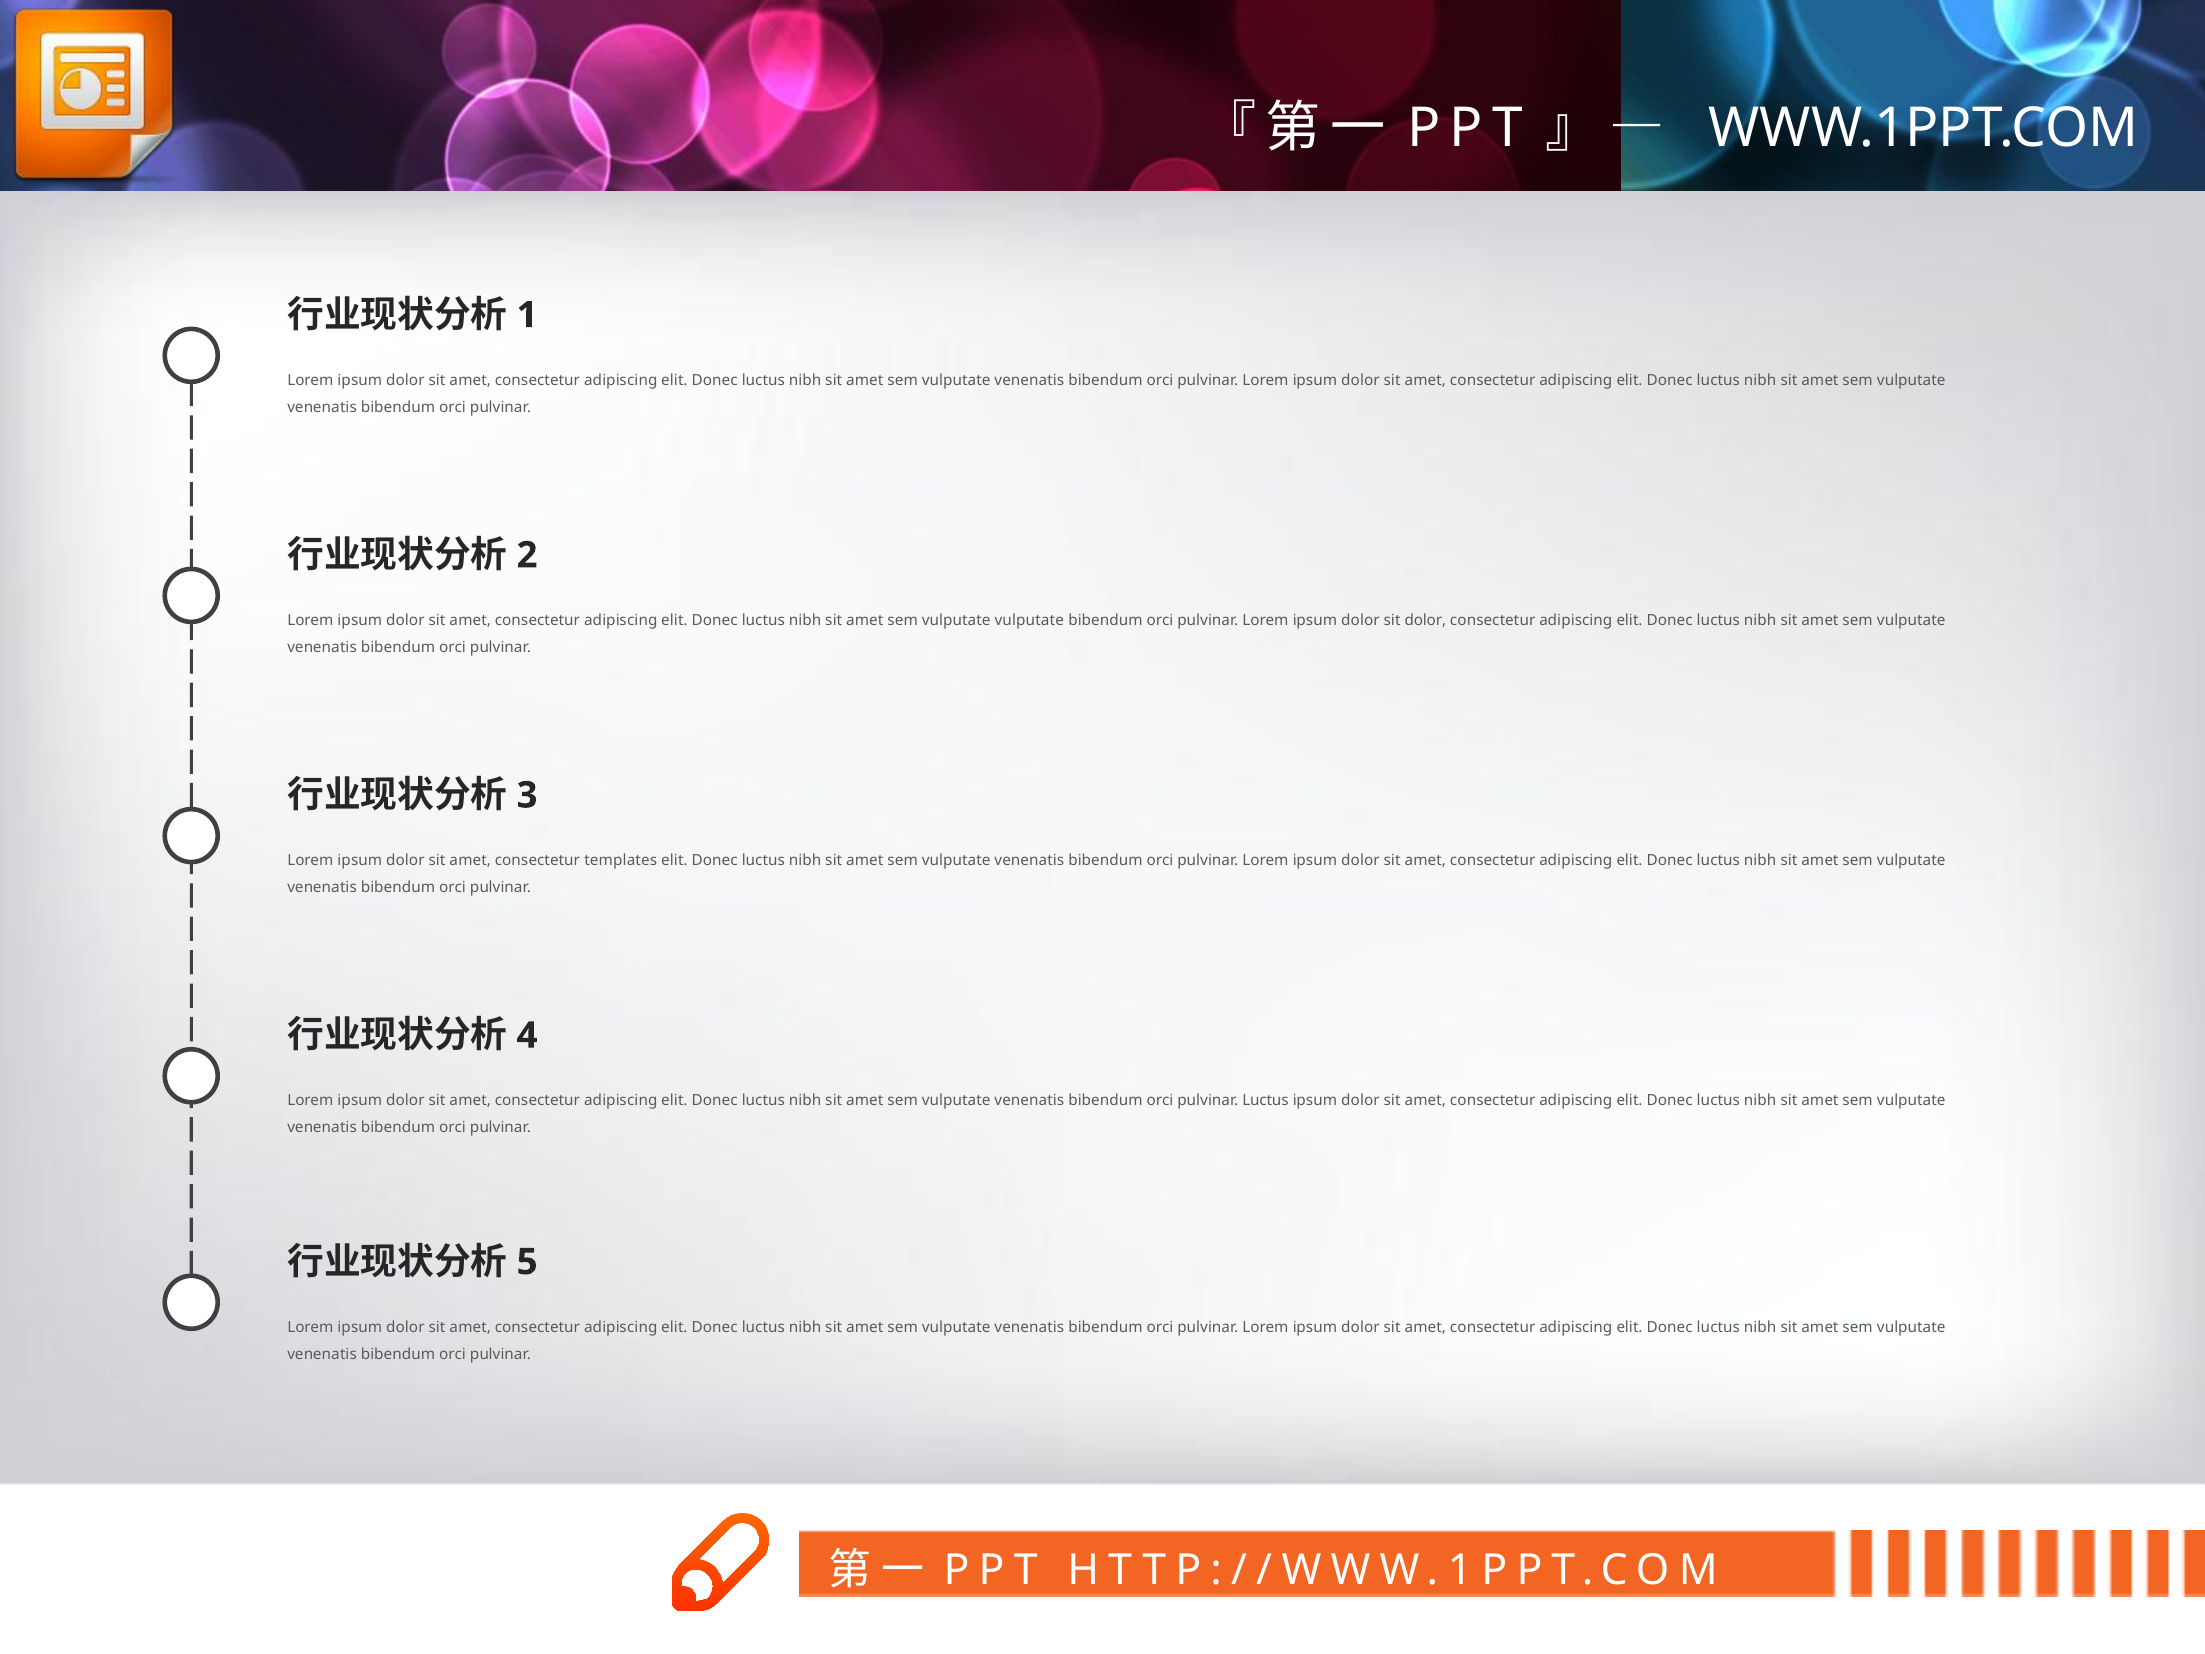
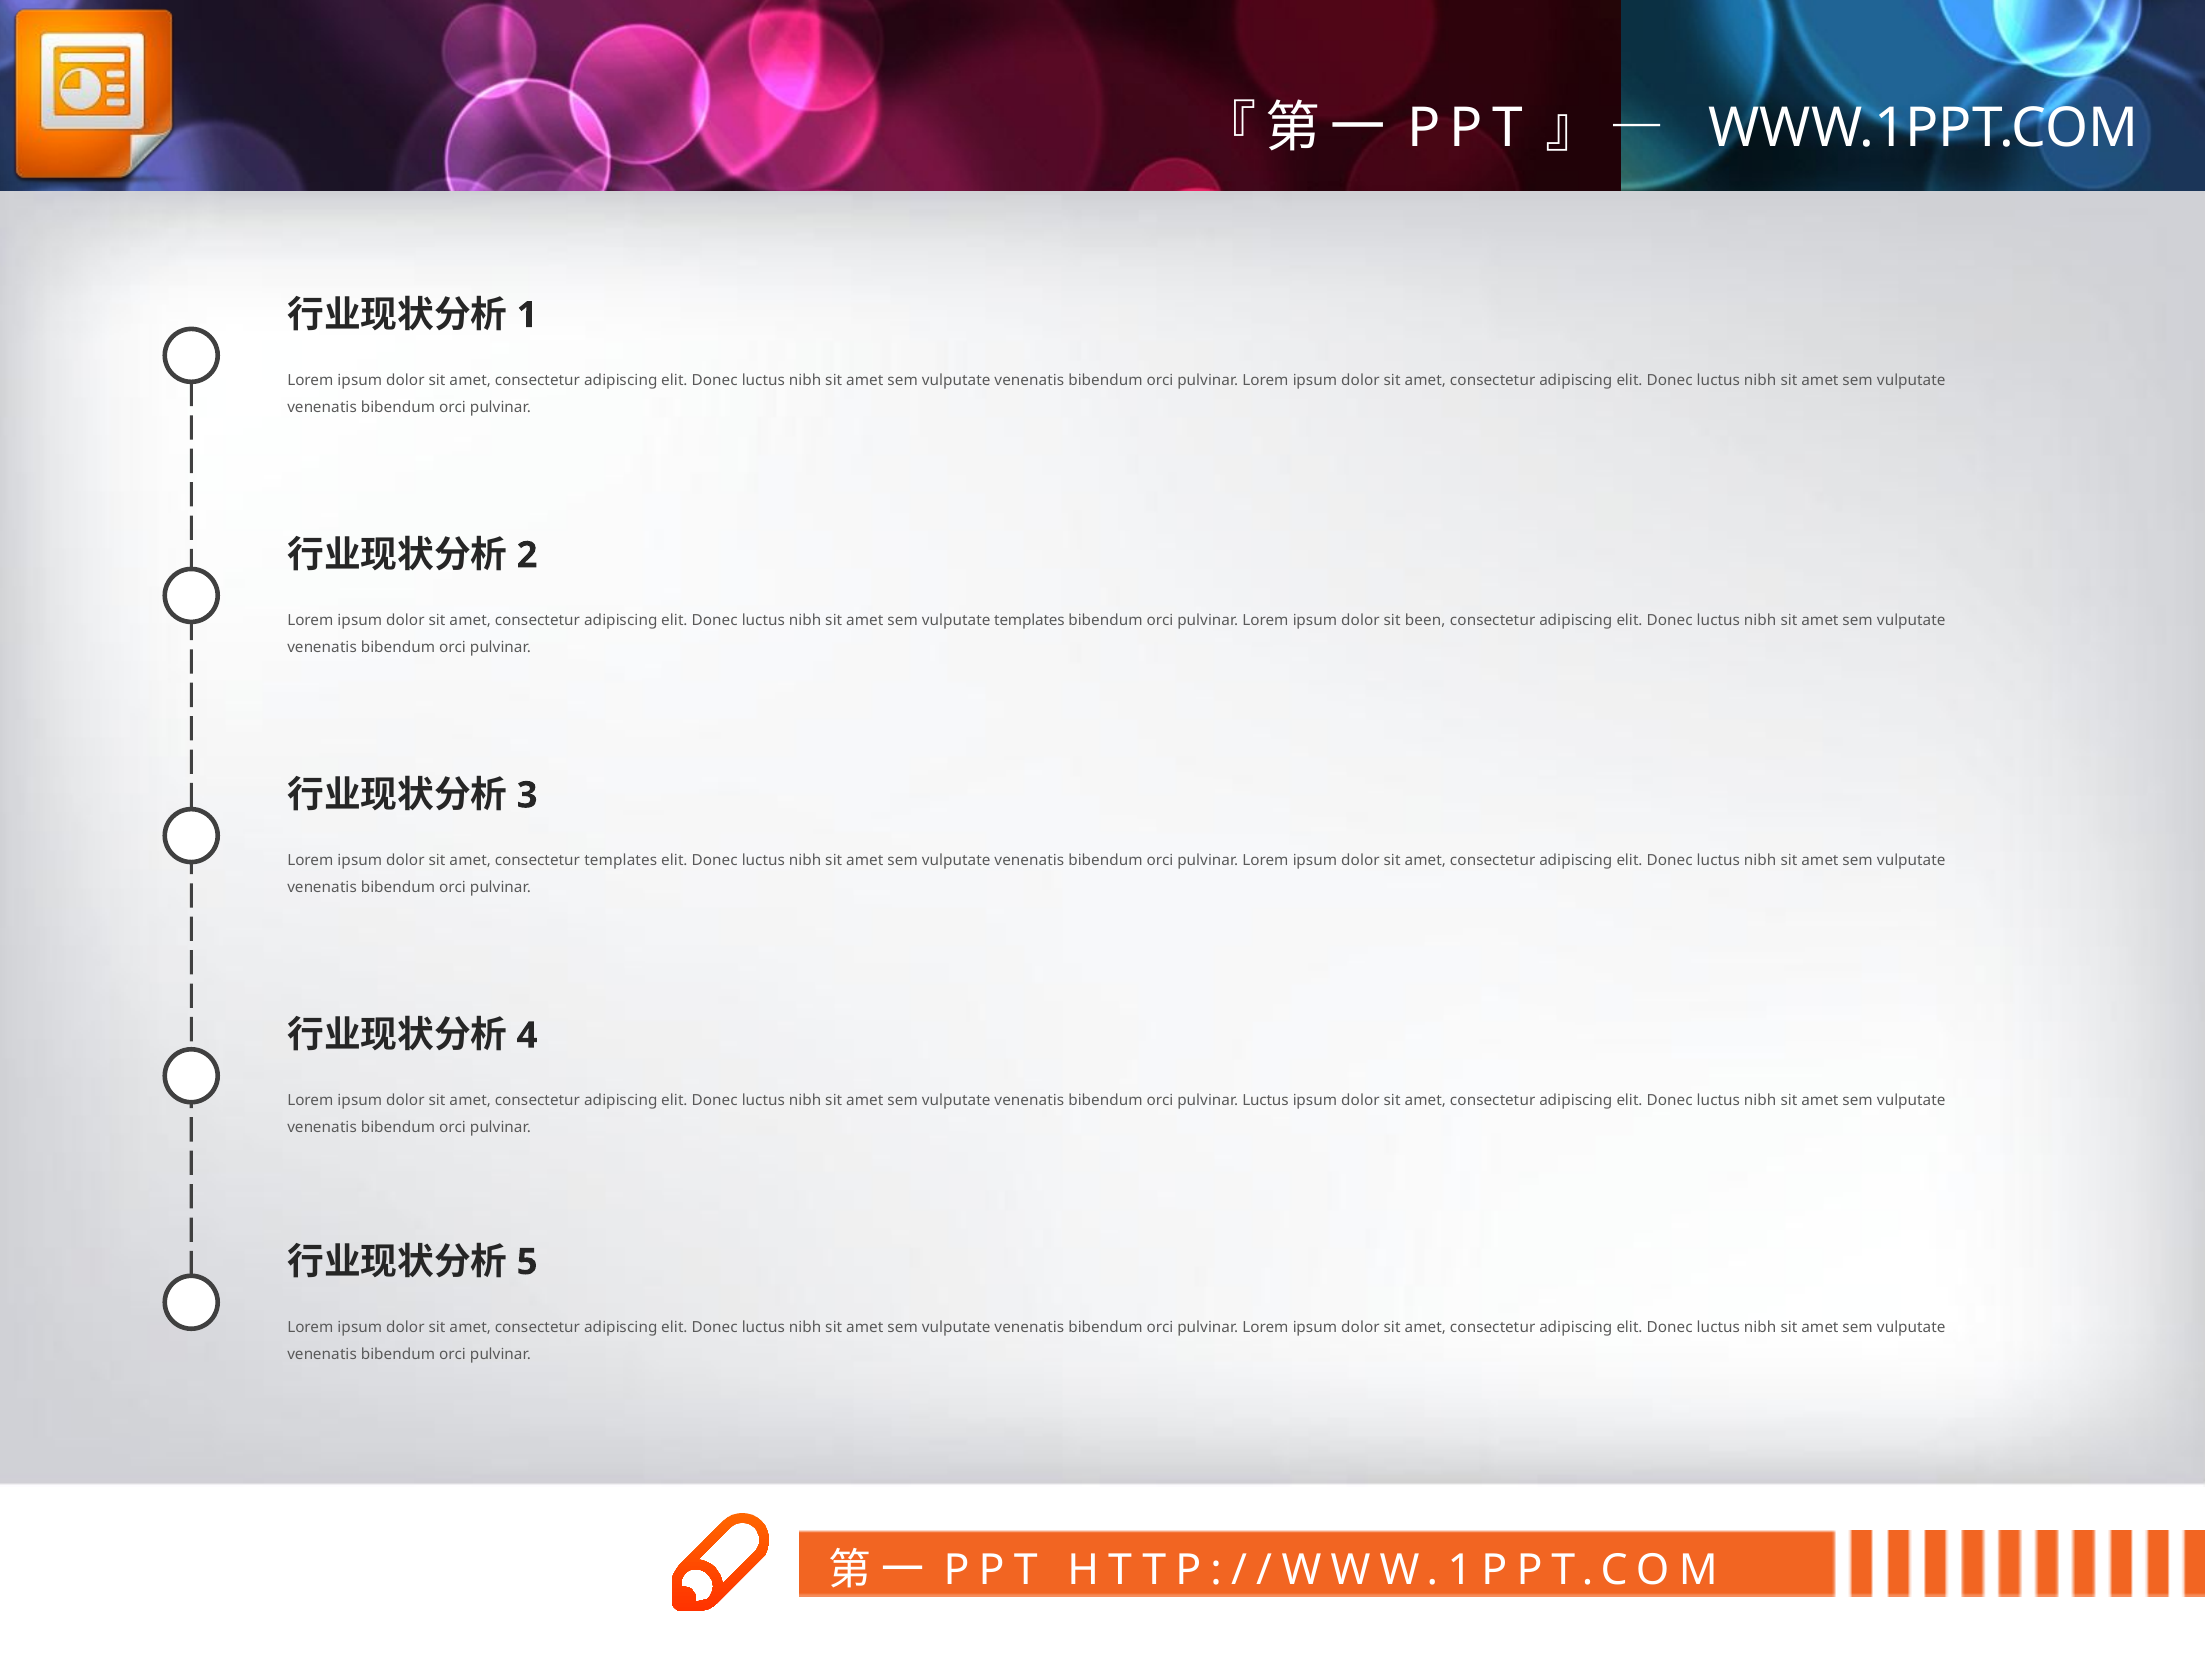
vulputate vulputate: vulputate -> templates
sit dolor: dolor -> been
